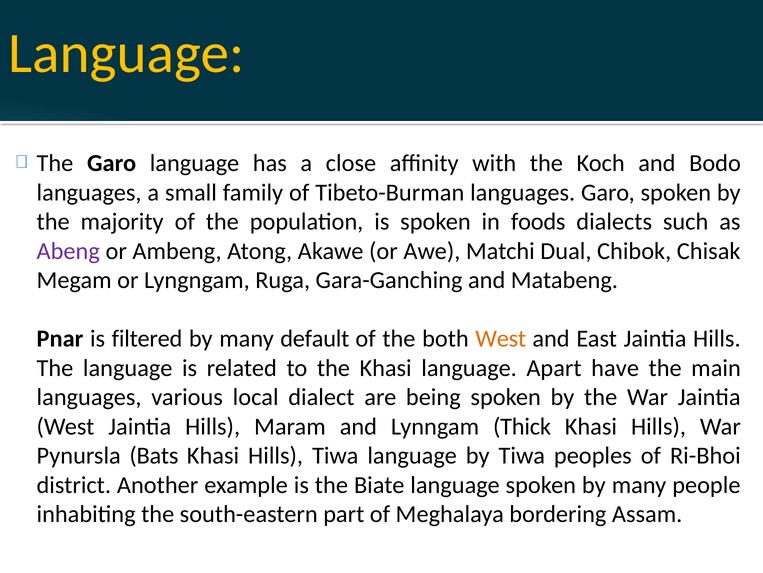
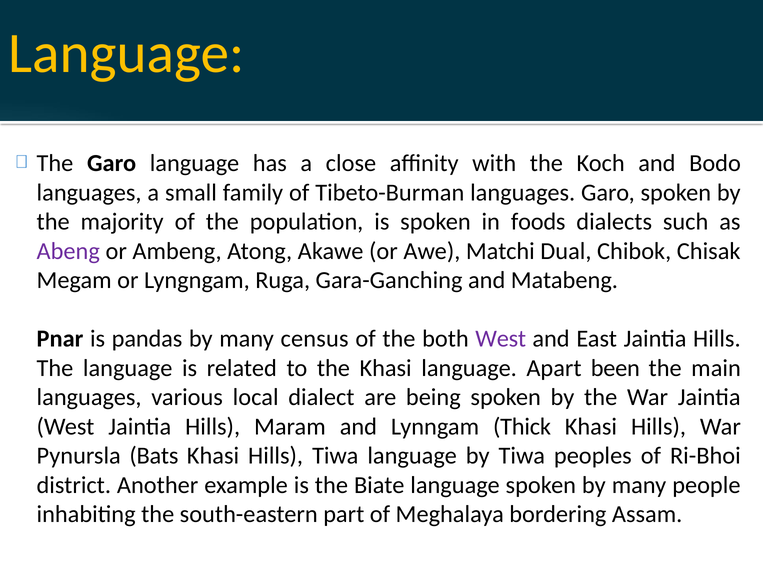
filtered: filtered -> pandas
default: default -> census
West at (501, 338) colour: orange -> purple
have: have -> been
